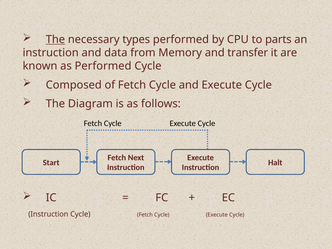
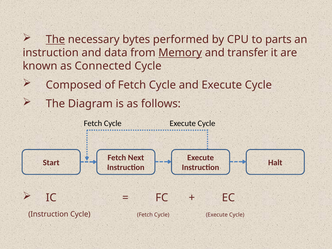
types: types -> bytes
Memory underline: none -> present
as Performed: Performed -> Connected
